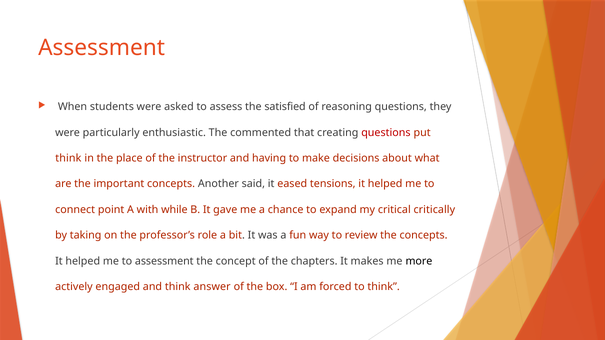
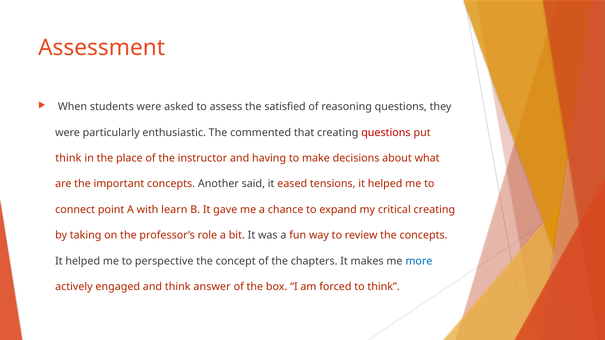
while: while -> learn
critical critically: critically -> creating
to assessment: assessment -> perspective
more colour: black -> blue
